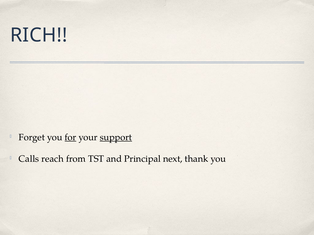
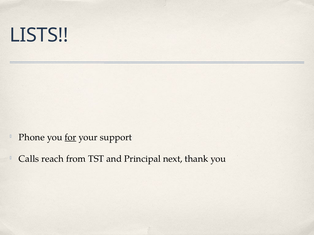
RICH: RICH -> LISTS
Forget: Forget -> Phone
support underline: present -> none
